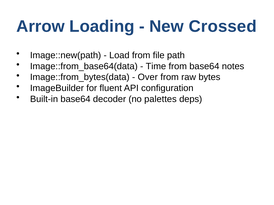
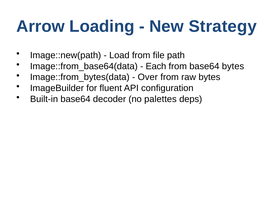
Crossed: Crossed -> Strategy
Time: Time -> Each
base64 notes: notes -> bytes
